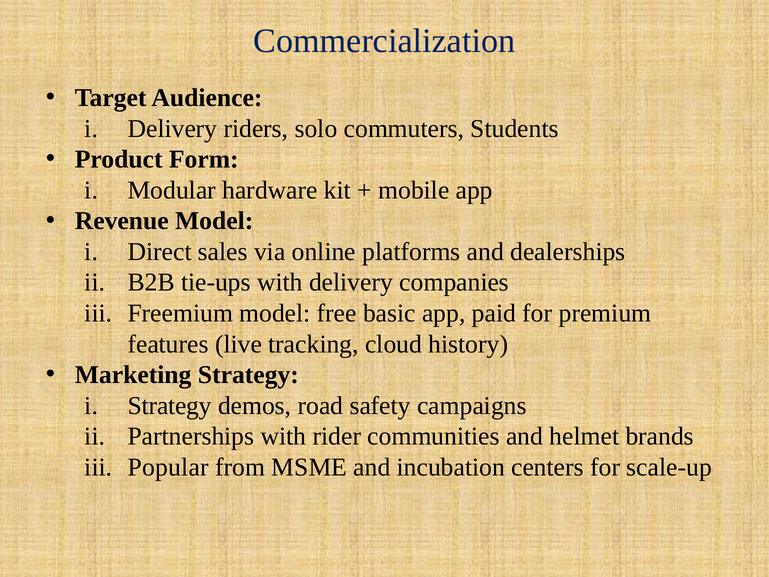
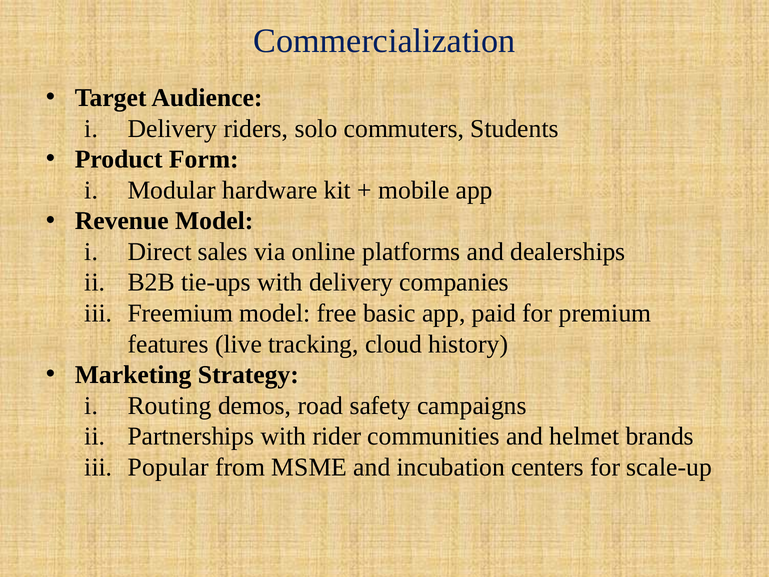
Strategy at (170, 405): Strategy -> Routing
